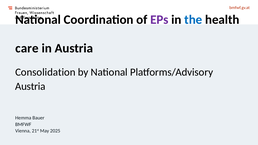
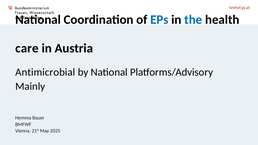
EPs colour: purple -> blue
Consolidation: Consolidation -> Antimicrobial
Austria at (30, 86): Austria -> Mainly
